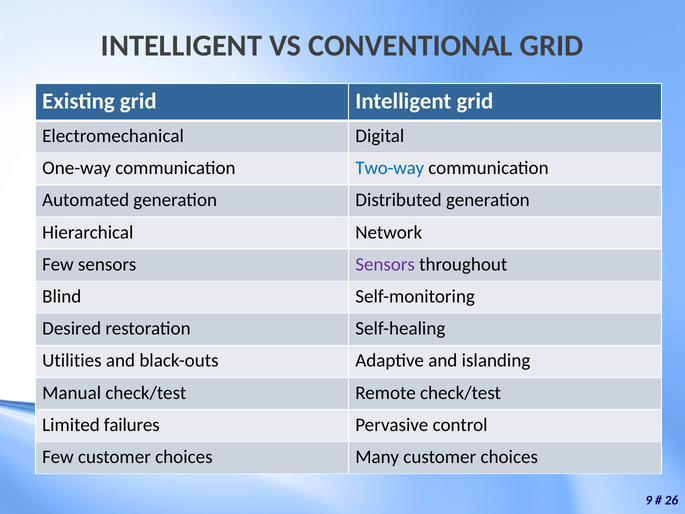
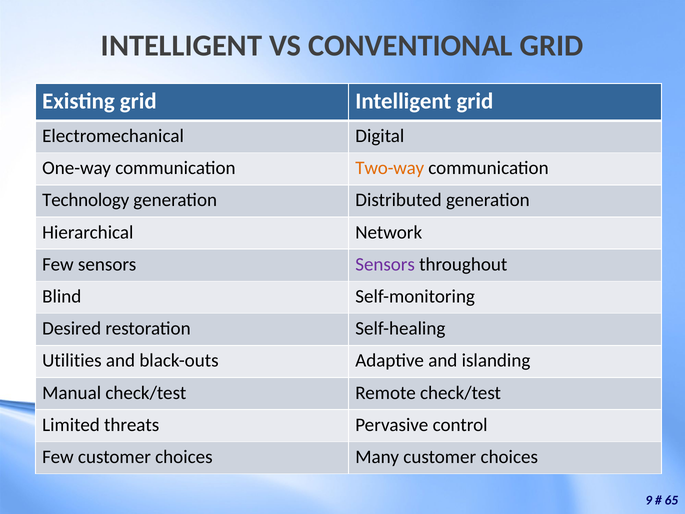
Two-way colour: blue -> orange
Automated: Automated -> Technology
failures: failures -> threats
26: 26 -> 65
